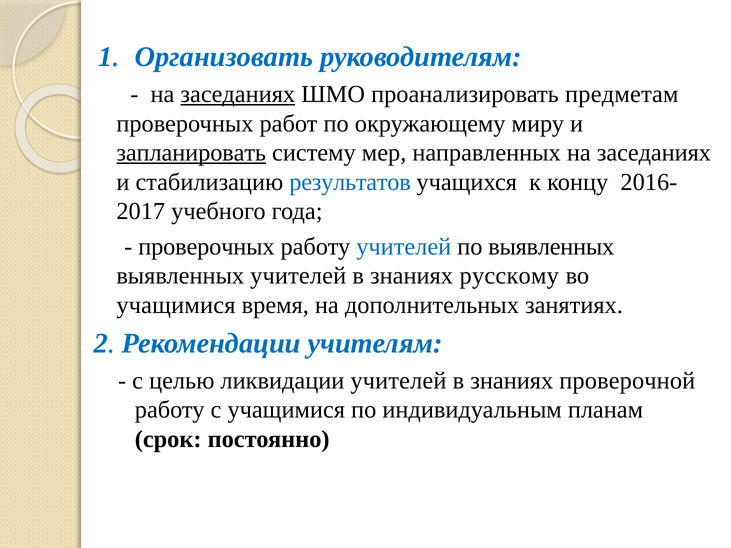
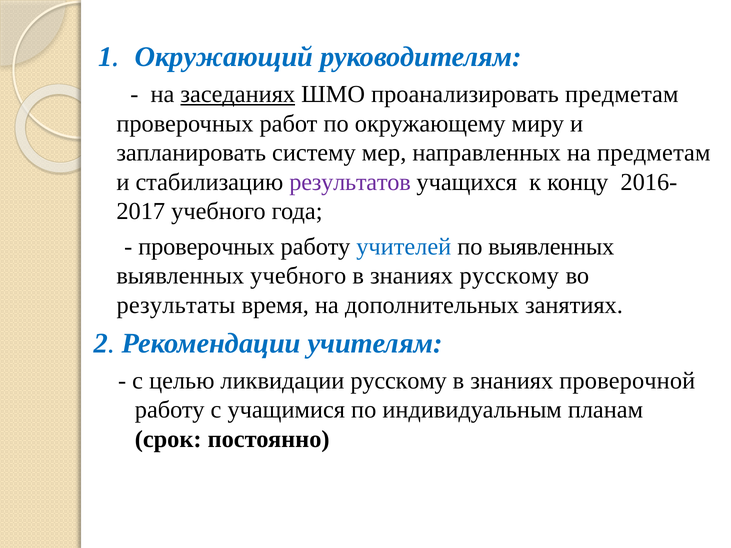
Организовать: Организовать -> Окружающий
запланировать underline: present -> none
направленных на заседаниях: заседаниях -> предметам
результатов colour: blue -> purple
выявленных учителей: учителей -> учебного
учащимися at (176, 305): учащимися -> результаты
ликвидации учителей: учителей -> русскому
